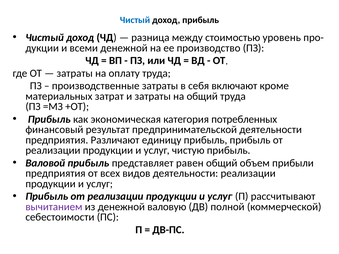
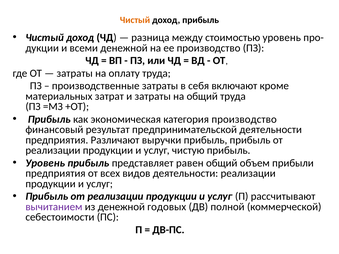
Чистый at (135, 20) colour: blue -> orange
категория потребленных: потребленных -> производство
единицу: единицу -> выручки
Валовой at (45, 163): Валовой -> Уровень
валовую: валовую -> годовых
